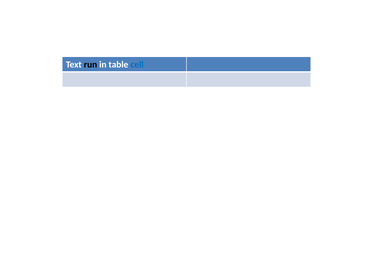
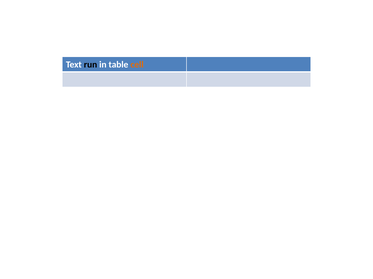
cell colour: blue -> orange
